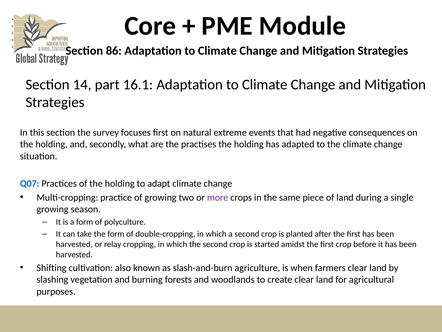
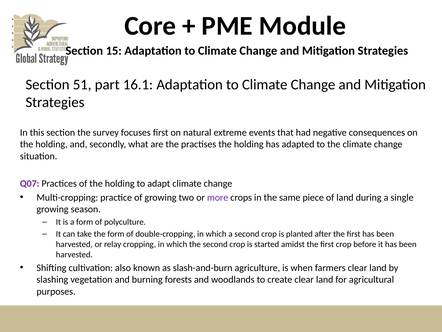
86: 86 -> 15
14: 14 -> 51
Q07 colour: blue -> purple
